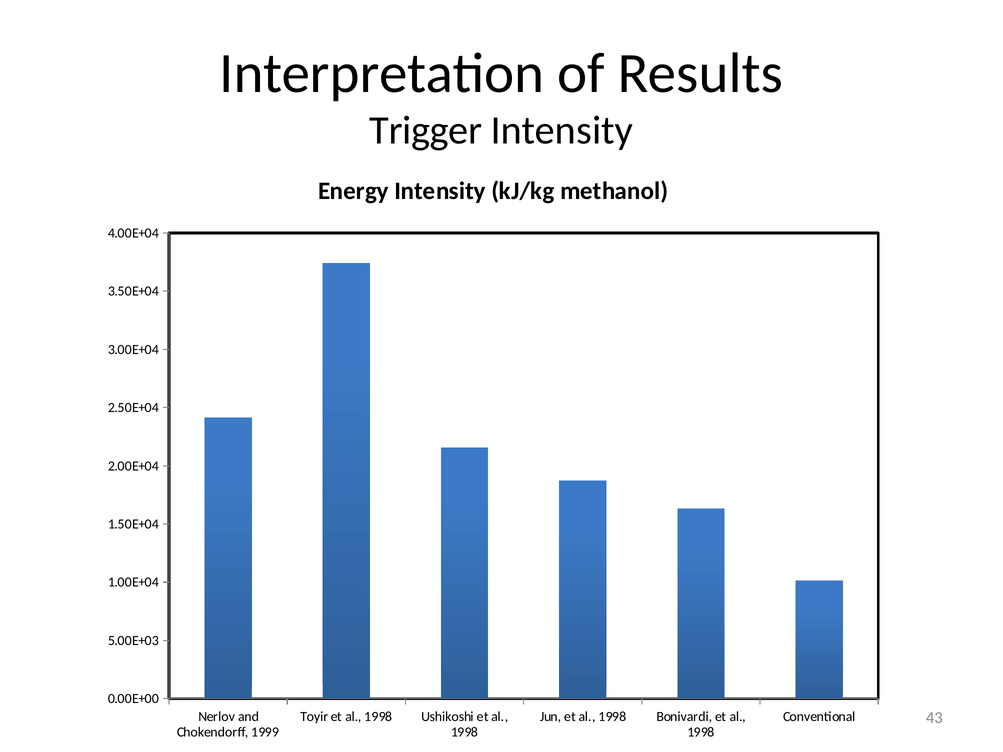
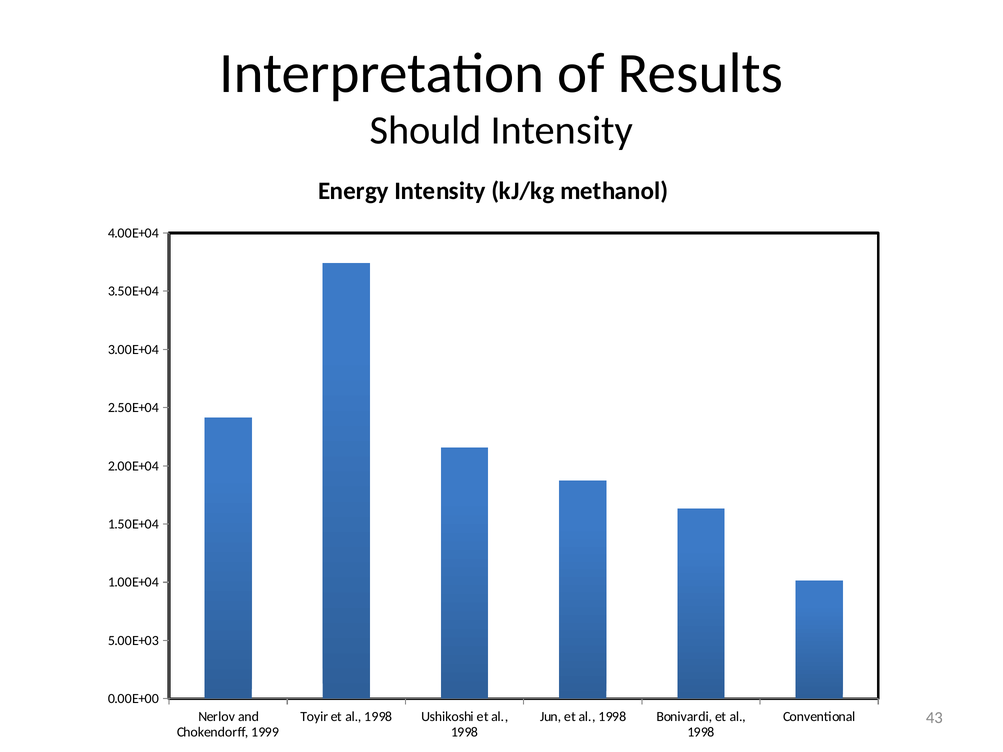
Trigger: Trigger -> Should
